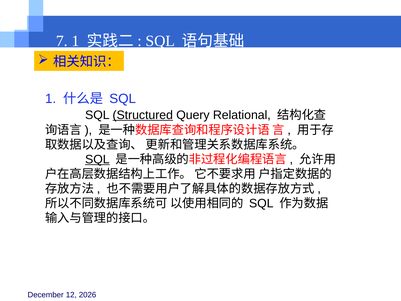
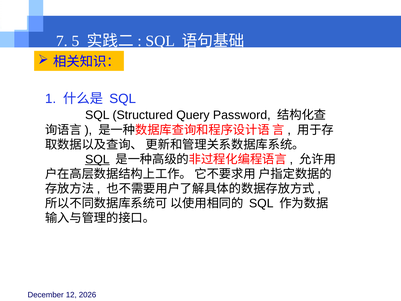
7 1: 1 -> 5
Structured underline: present -> none
Relational: Relational -> Password
